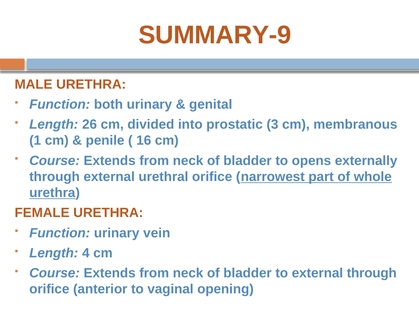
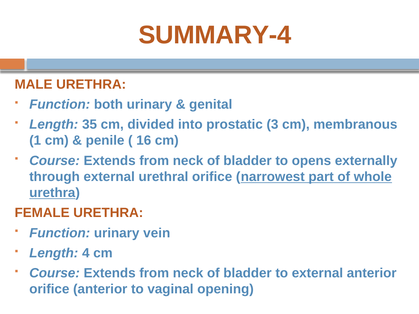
SUMMARY-9: SUMMARY-9 -> SUMMARY-4
26: 26 -> 35
external through: through -> anterior
